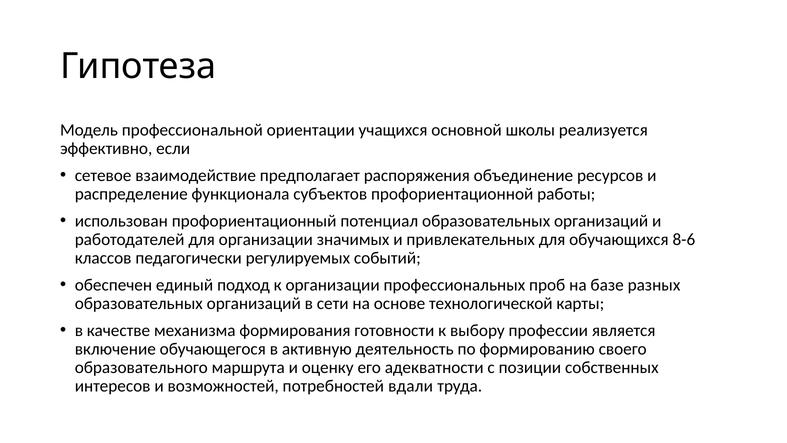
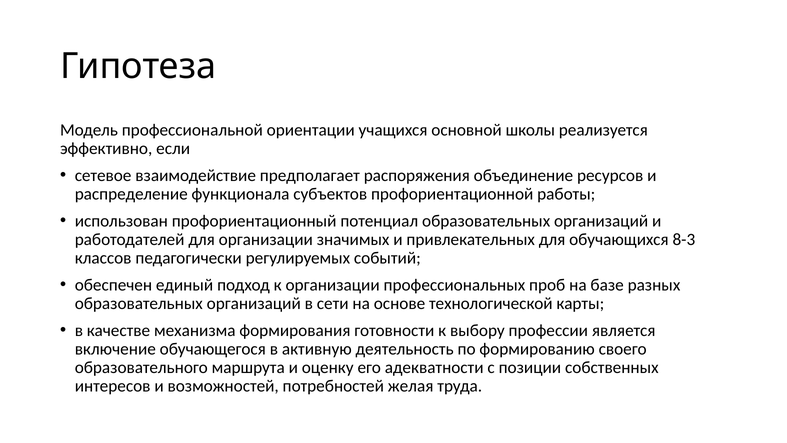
8-6: 8-6 -> 8-3
вдали: вдали -> желая
